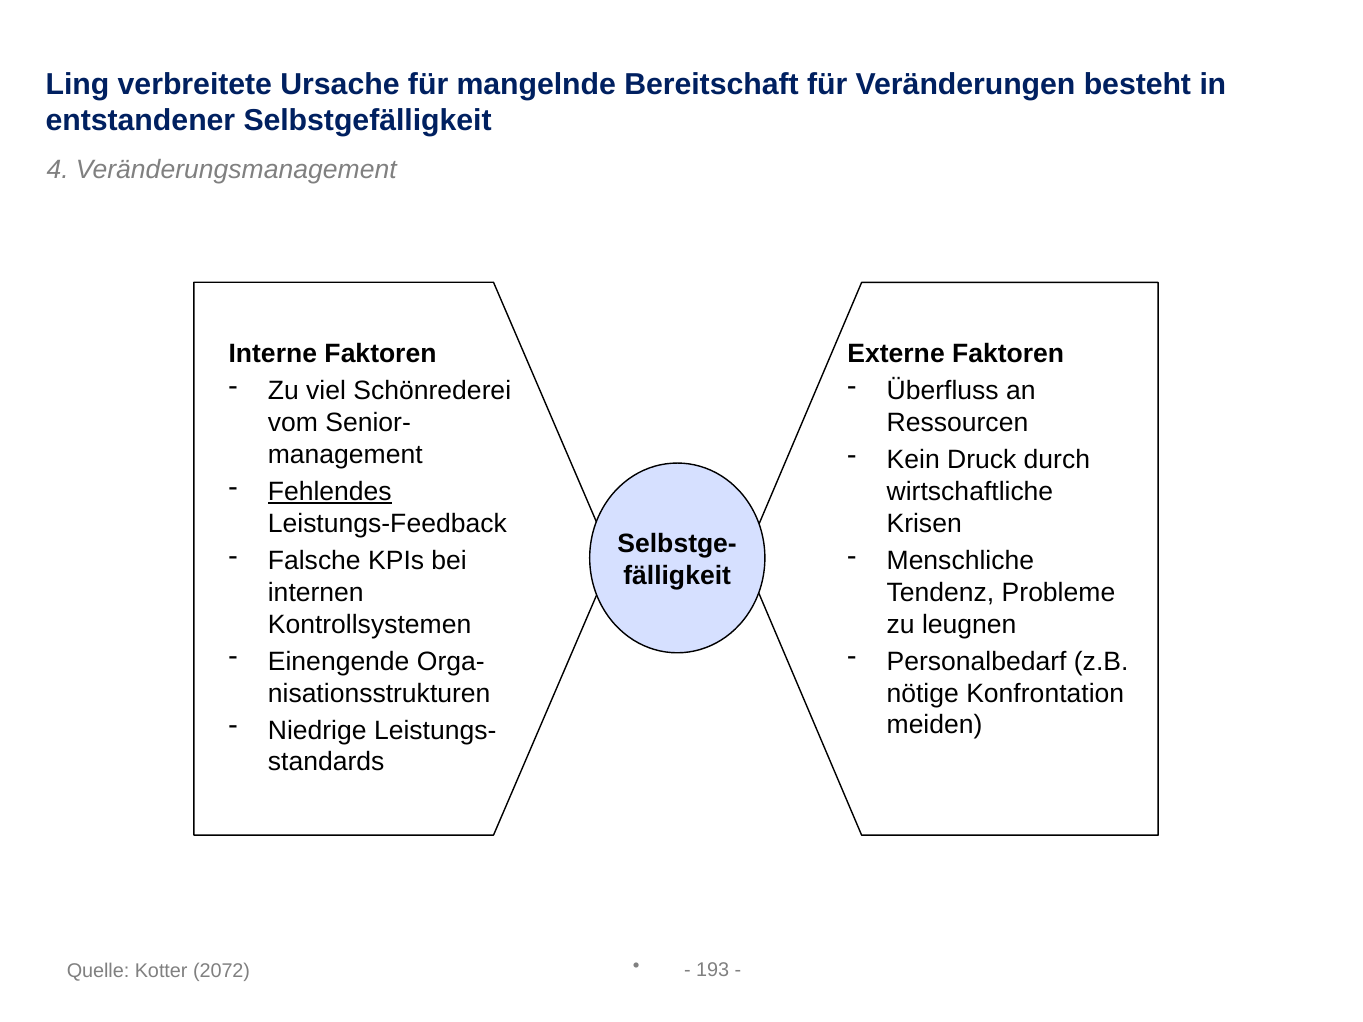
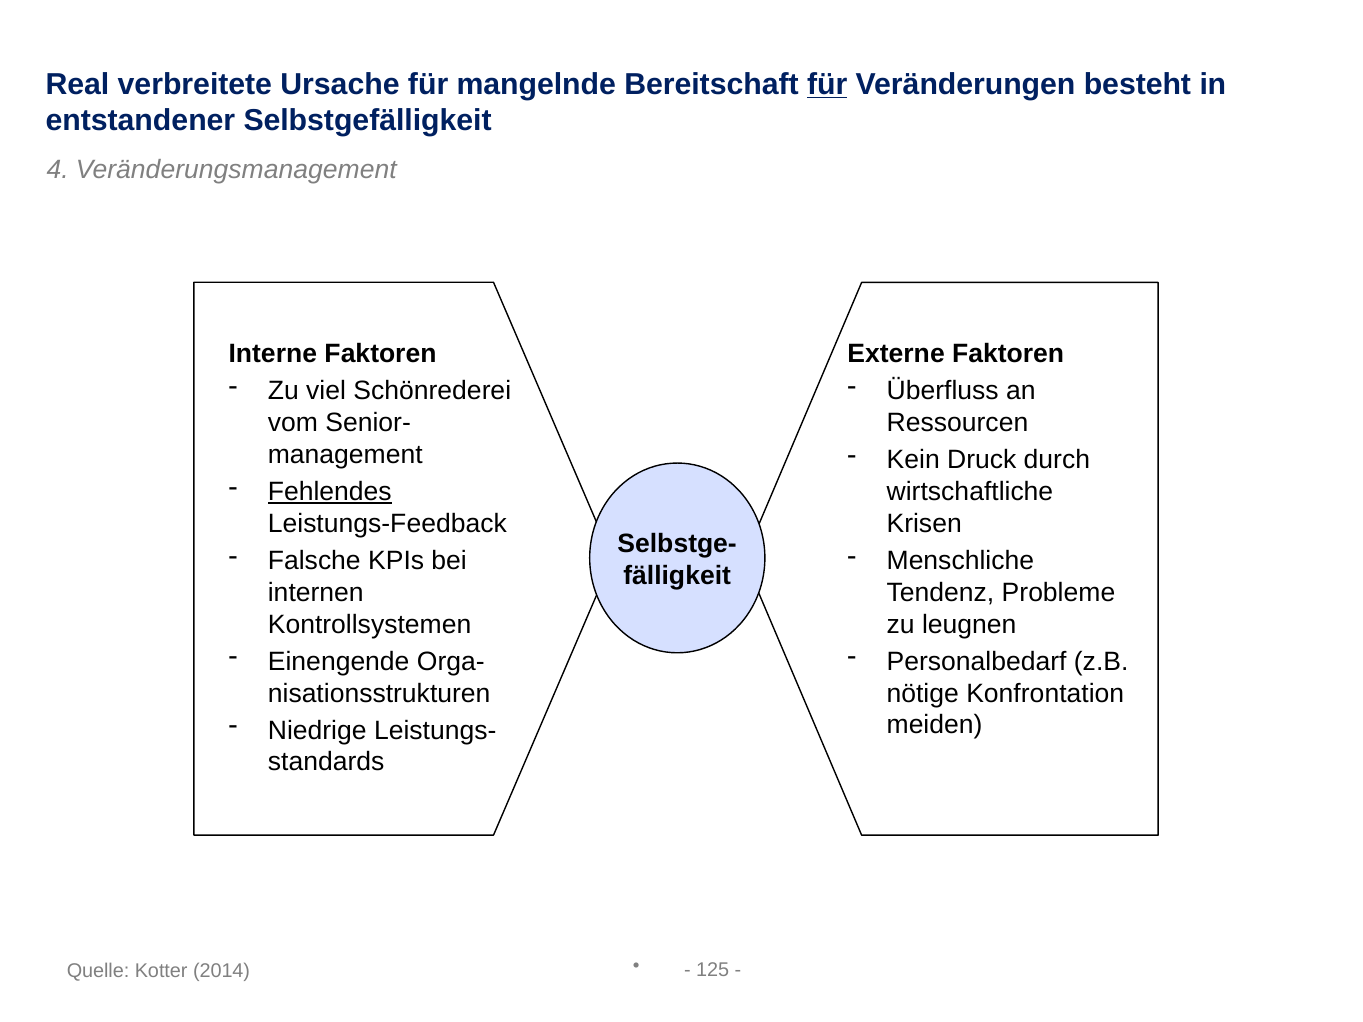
Ling: Ling -> Real
für at (827, 85) underline: none -> present
2072: 2072 -> 2014
193: 193 -> 125
